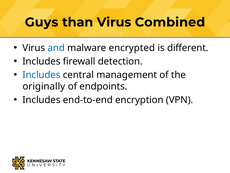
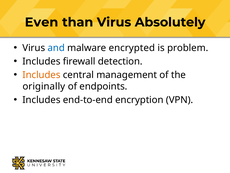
Guys: Guys -> Even
Combined: Combined -> Absolutely
different: different -> problem
Includes at (41, 75) colour: blue -> orange
